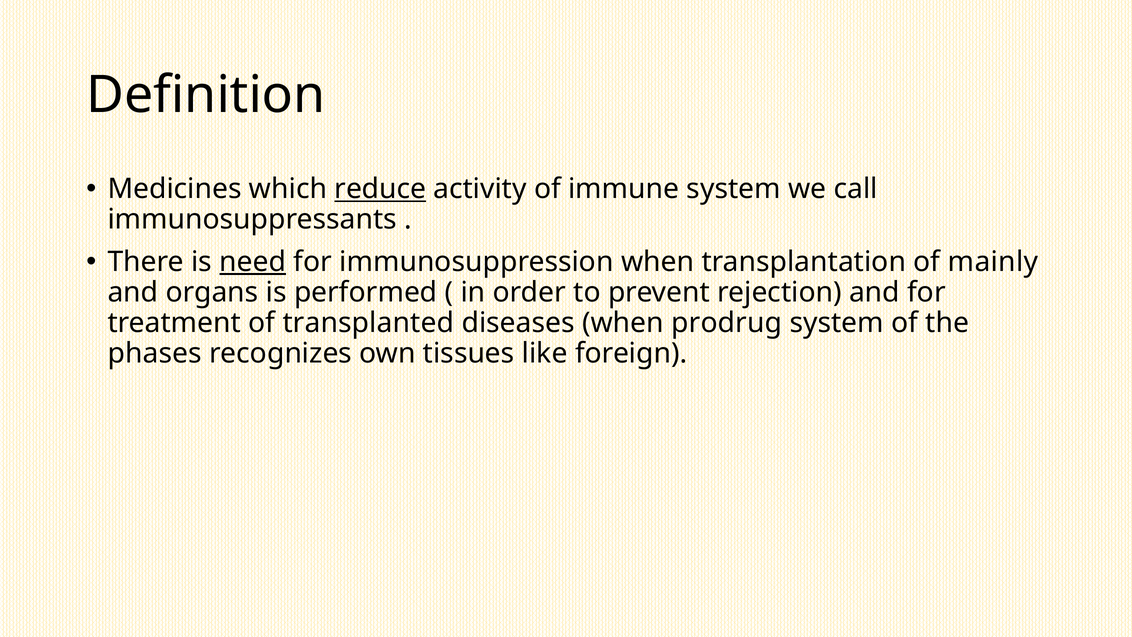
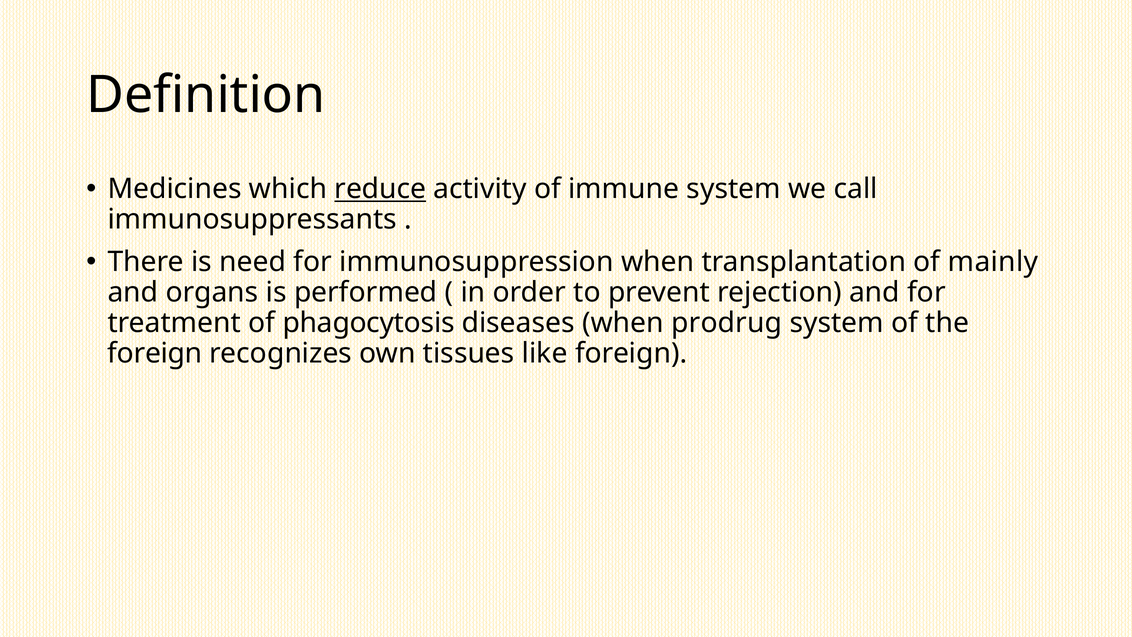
need underline: present -> none
transplanted: transplanted -> phagocytosis
phases at (155, 353): phases -> foreign
